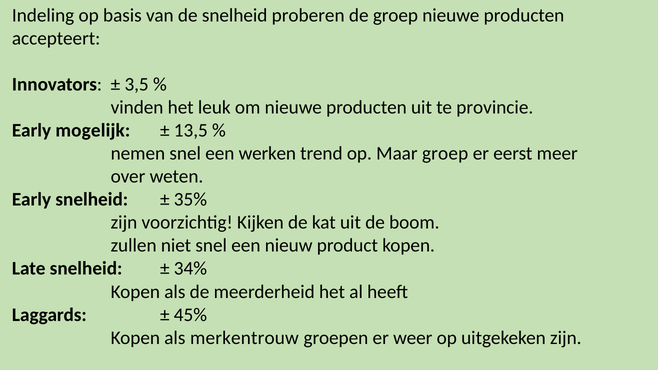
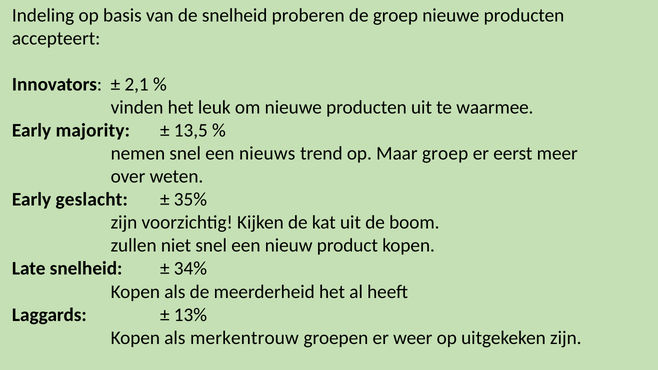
3,5: 3,5 -> 2,1
provincie: provincie -> waarmee
mogelijk: mogelijk -> majority
werken: werken -> nieuws
Early snelheid: snelheid -> geslacht
45%: 45% -> 13%
